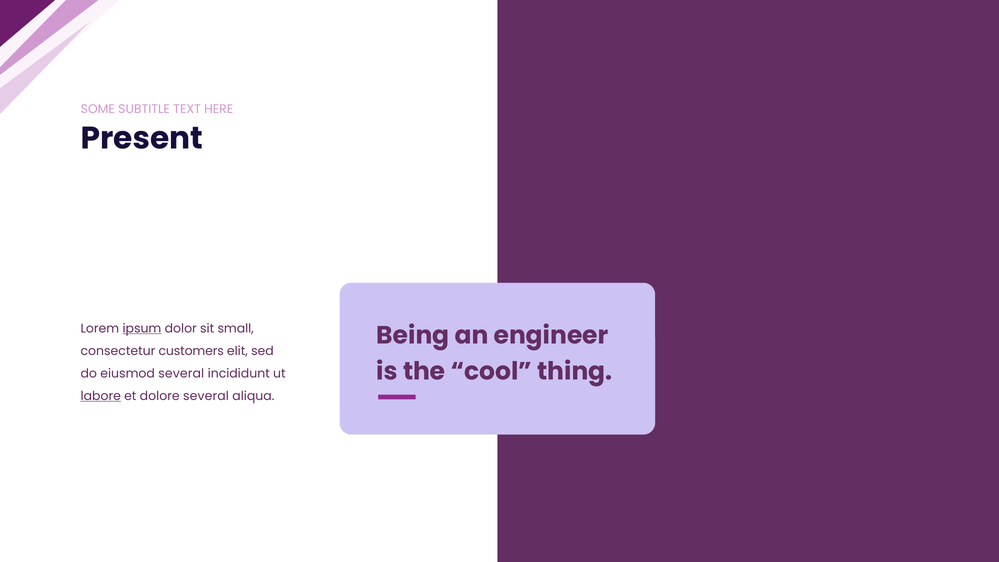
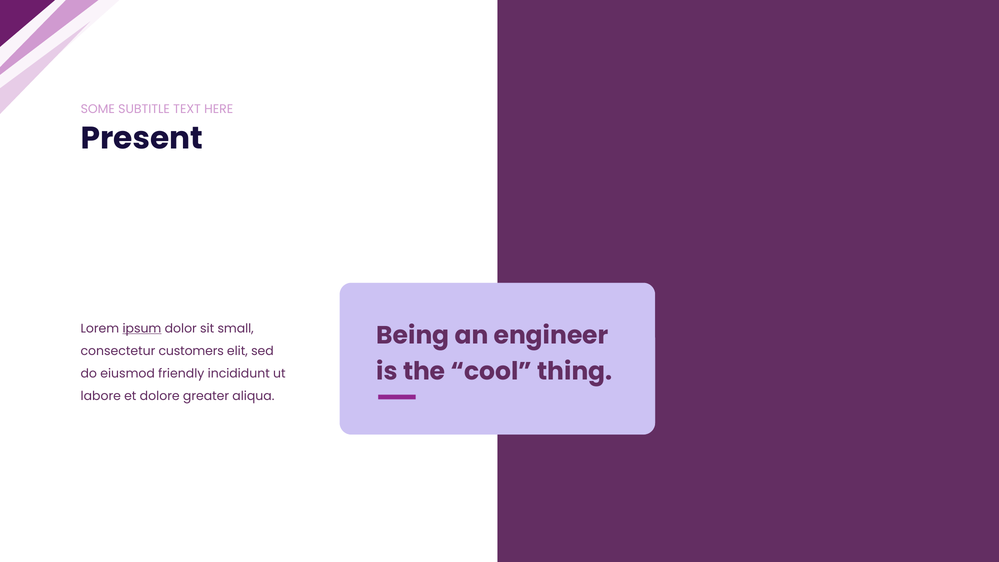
eiusmod several: several -> friendly
labore underline: present -> none
dolore several: several -> greater
